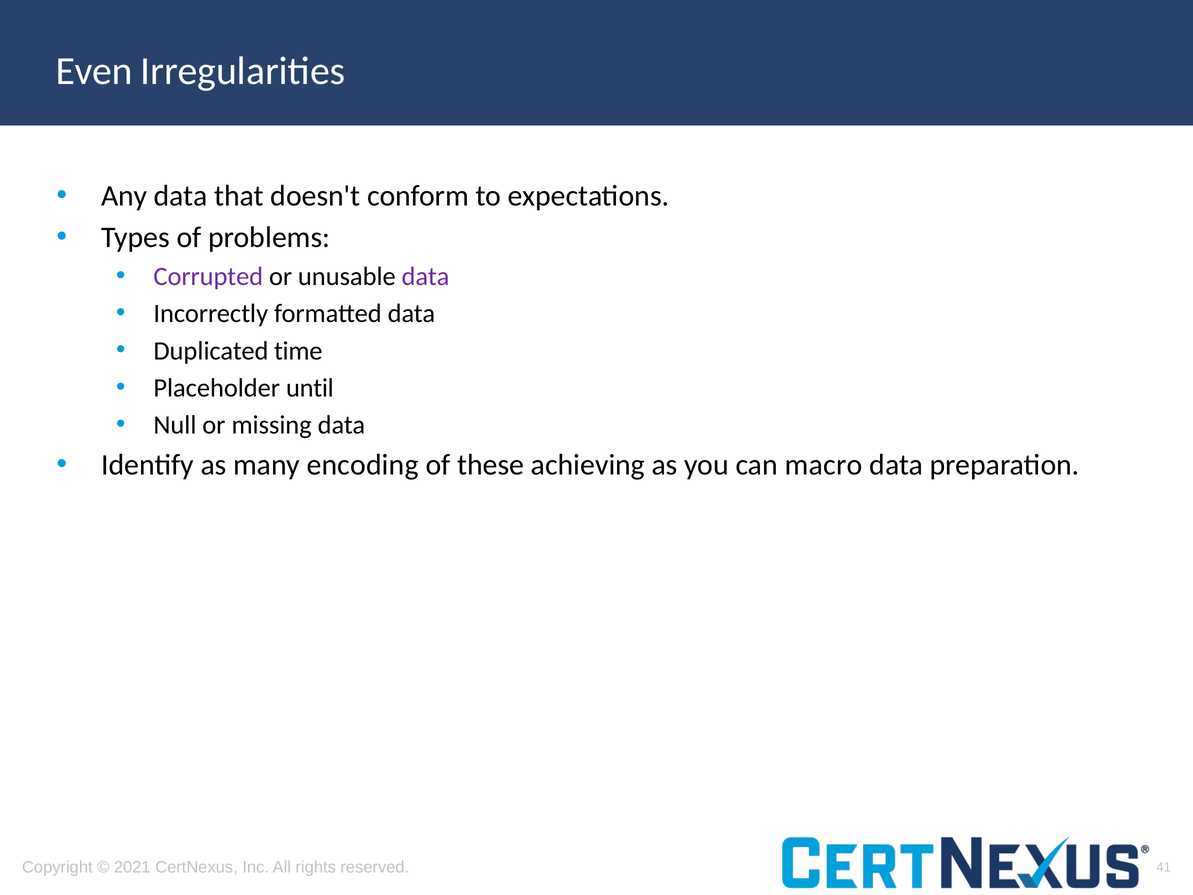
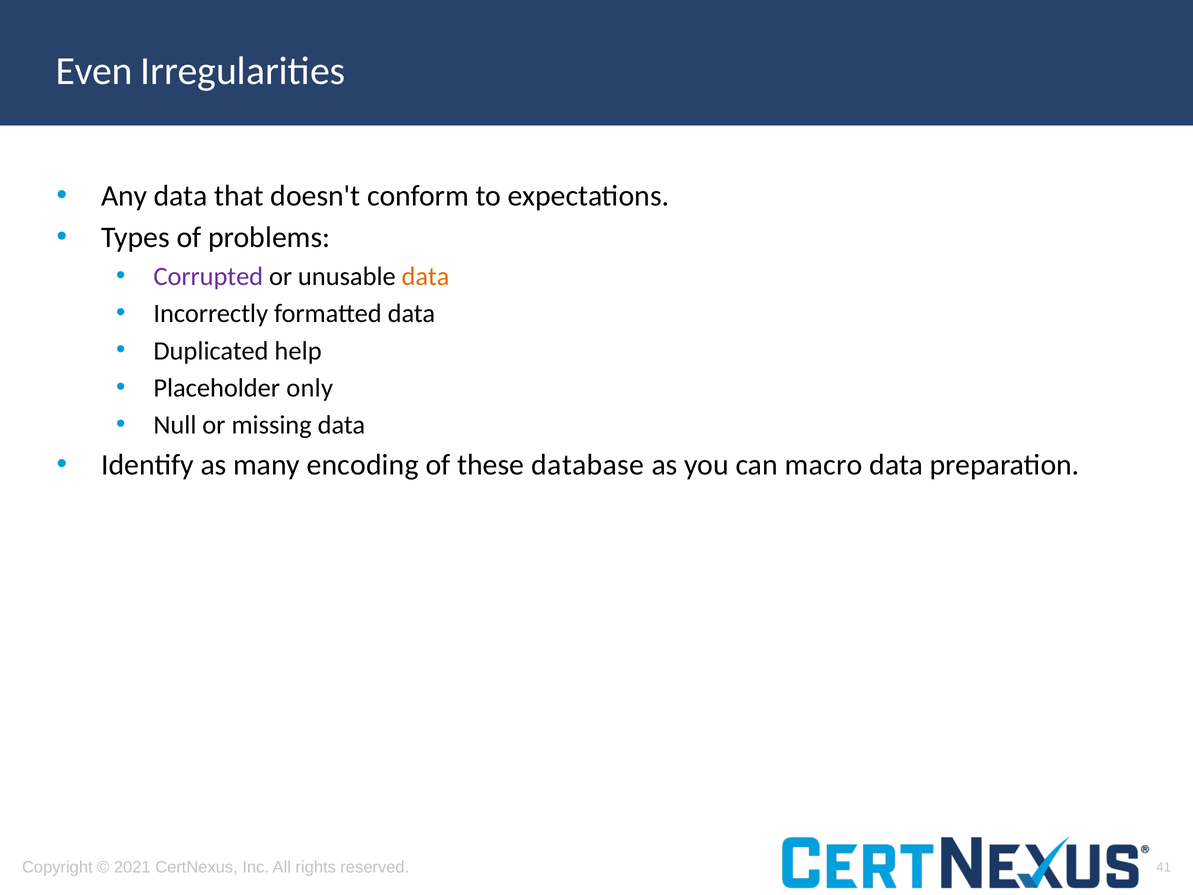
data at (425, 276) colour: purple -> orange
time: time -> help
until: until -> only
achieving: achieving -> database
